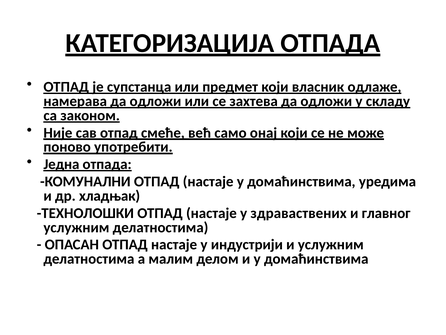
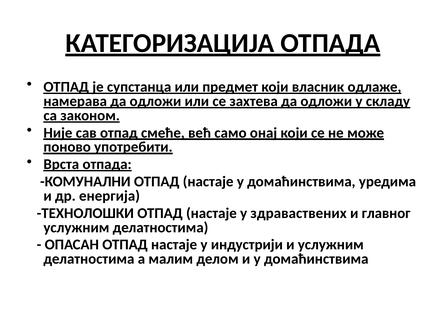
Једна: Једна -> Врста
хладњак: хладњак -> енергија
